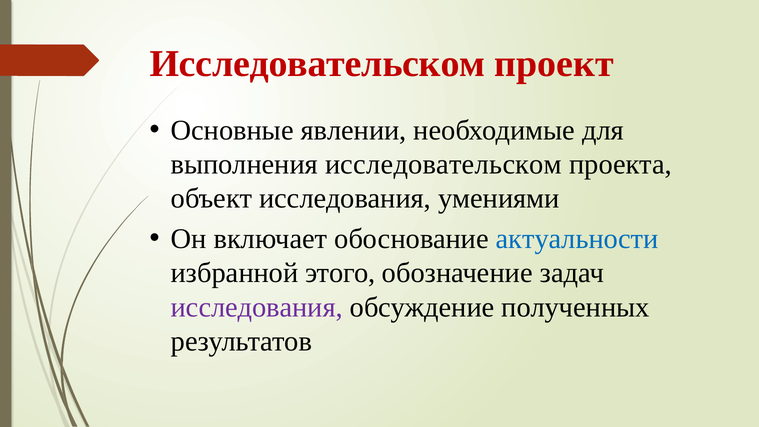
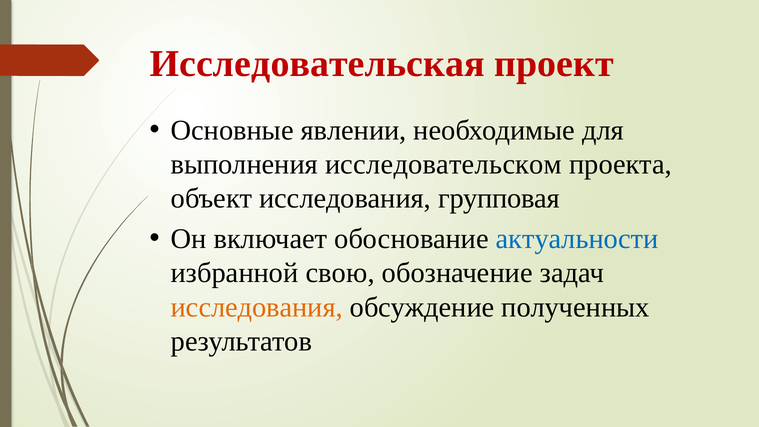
Исследовательском at (317, 64): Исследовательском -> Исследовательская
умениями: умениями -> групповая
этого: этого -> свою
исследования at (257, 307) colour: purple -> orange
